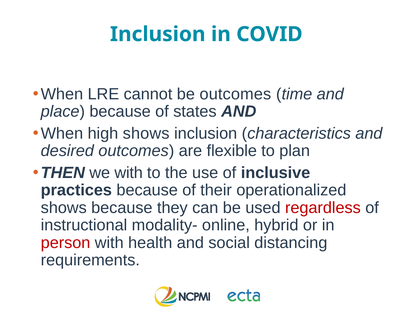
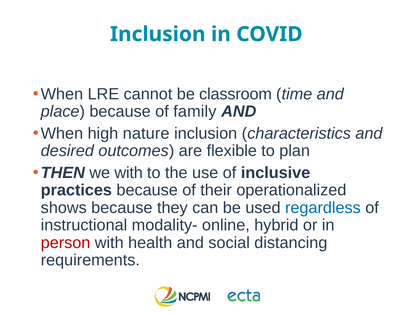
be outcomes: outcomes -> classroom
states: states -> family
high shows: shows -> nature
regardless colour: red -> blue
